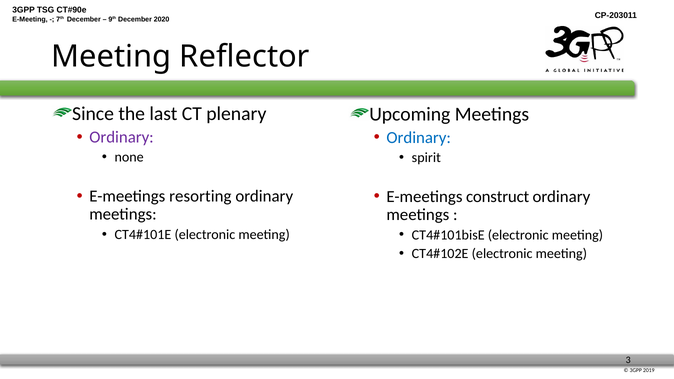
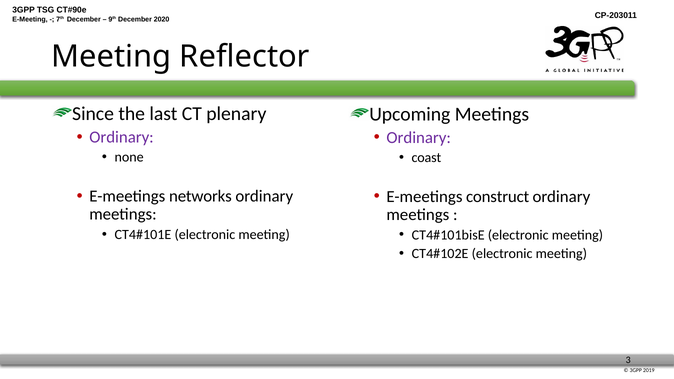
Ordinary at (419, 138) colour: blue -> purple
spirit: spirit -> coast
resorting: resorting -> networks
